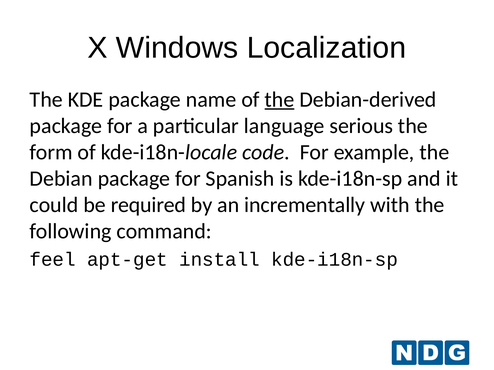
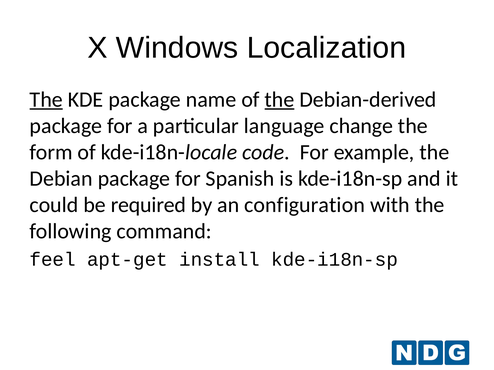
The at (46, 100) underline: none -> present
serious: serious -> change
incrementally: incrementally -> configuration
